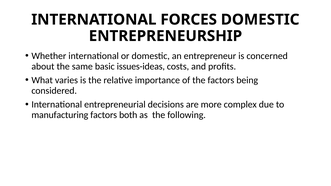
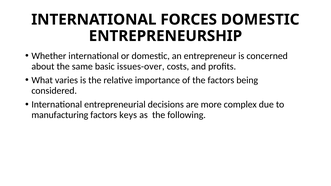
issues-ideas: issues-ideas -> issues-over
both: both -> keys
